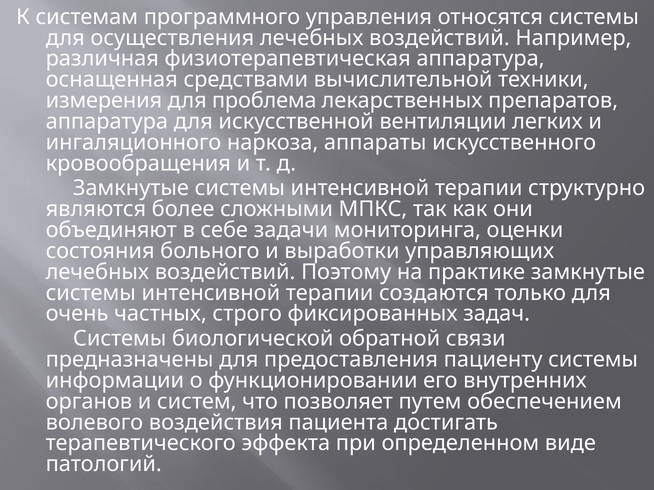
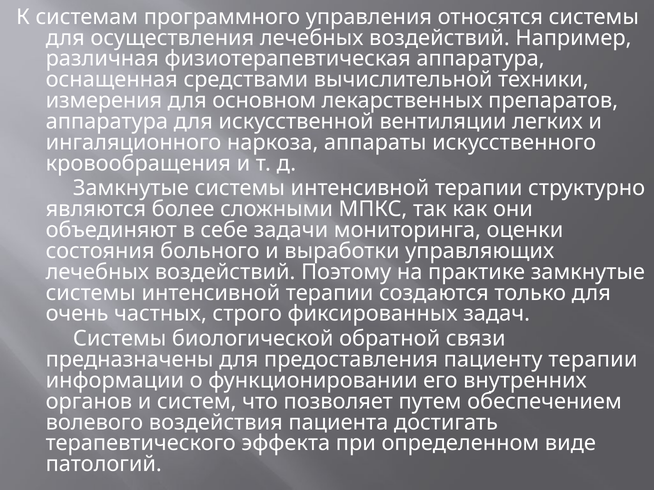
проблема: проблема -> основном
пациенту системы: системы -> терапии
